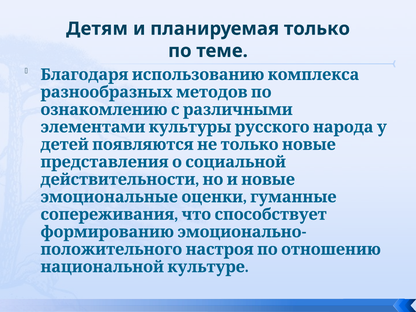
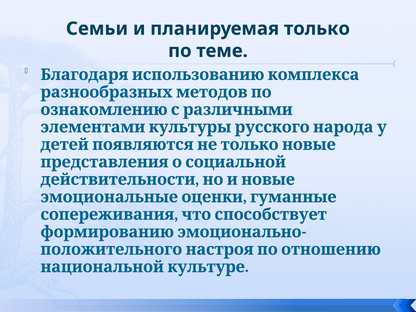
Детям: Детям -> Семьи
